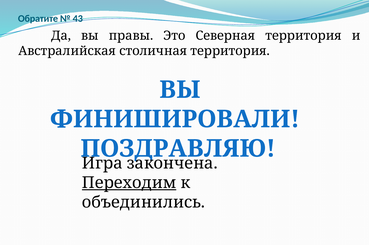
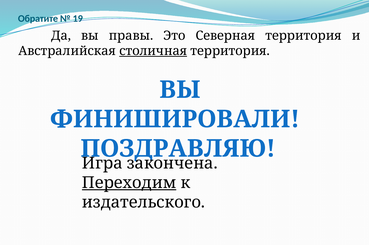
43: 43 -> 19
столичная underline: none -> present
объединились: объединились -> издательского
